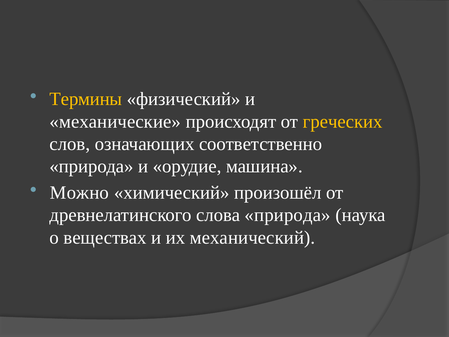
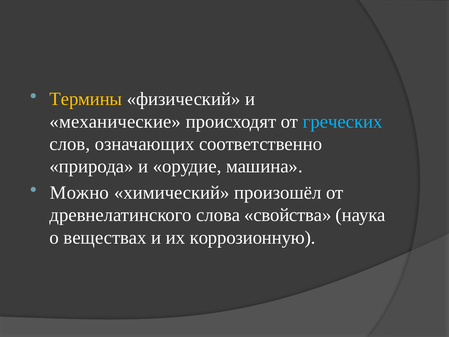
греческих colour: yellow -> light blue
слова природа: природа -> свойства
механический: механический -> коррозионную
